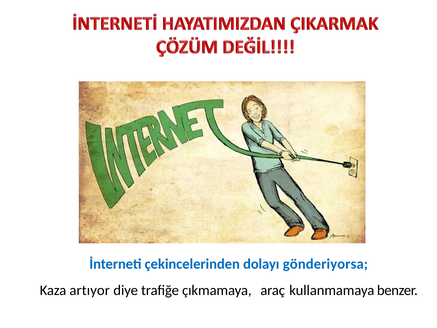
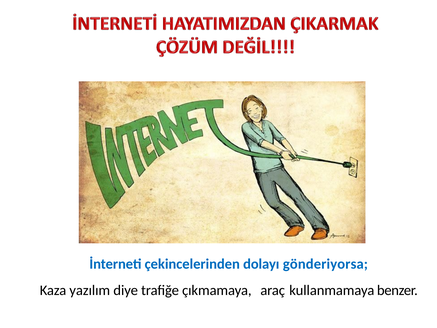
artıyor: artıyor -> yazılım
